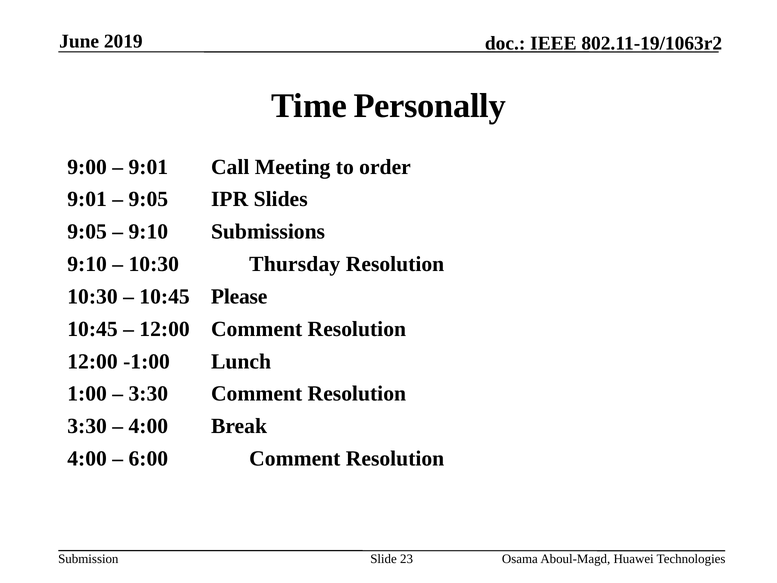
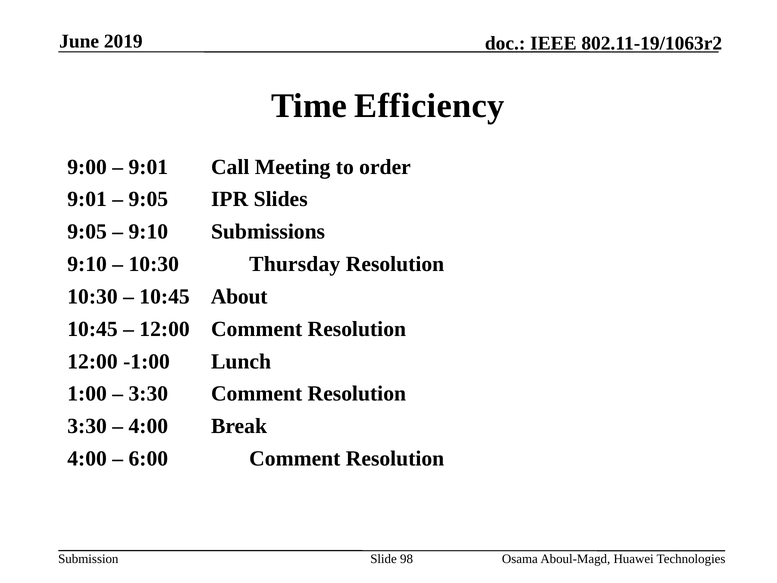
Personally: Personally -> Efficiency
Please: Please -> About
23: 23 -> 98
